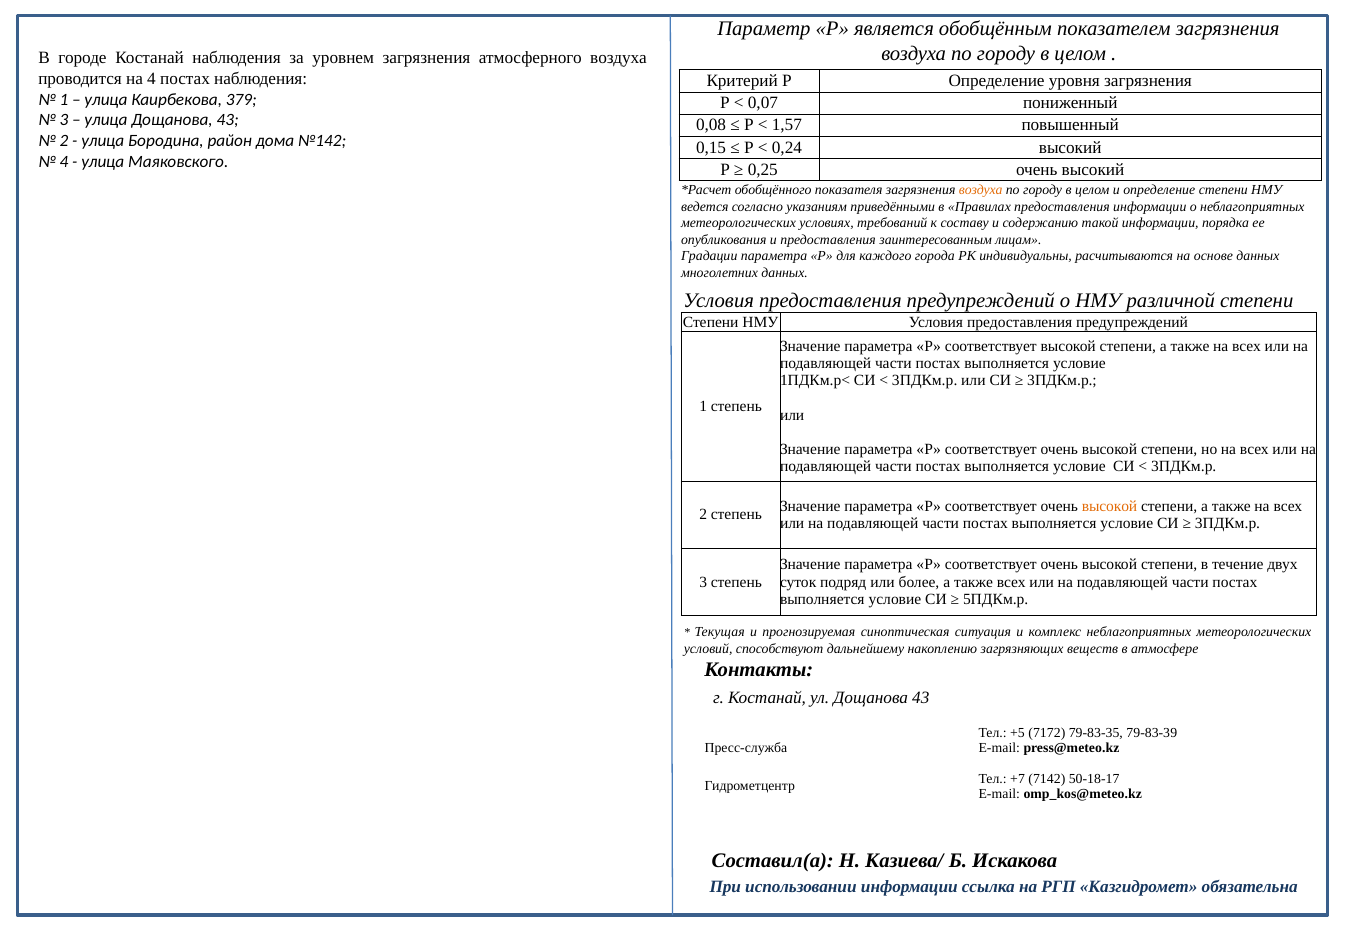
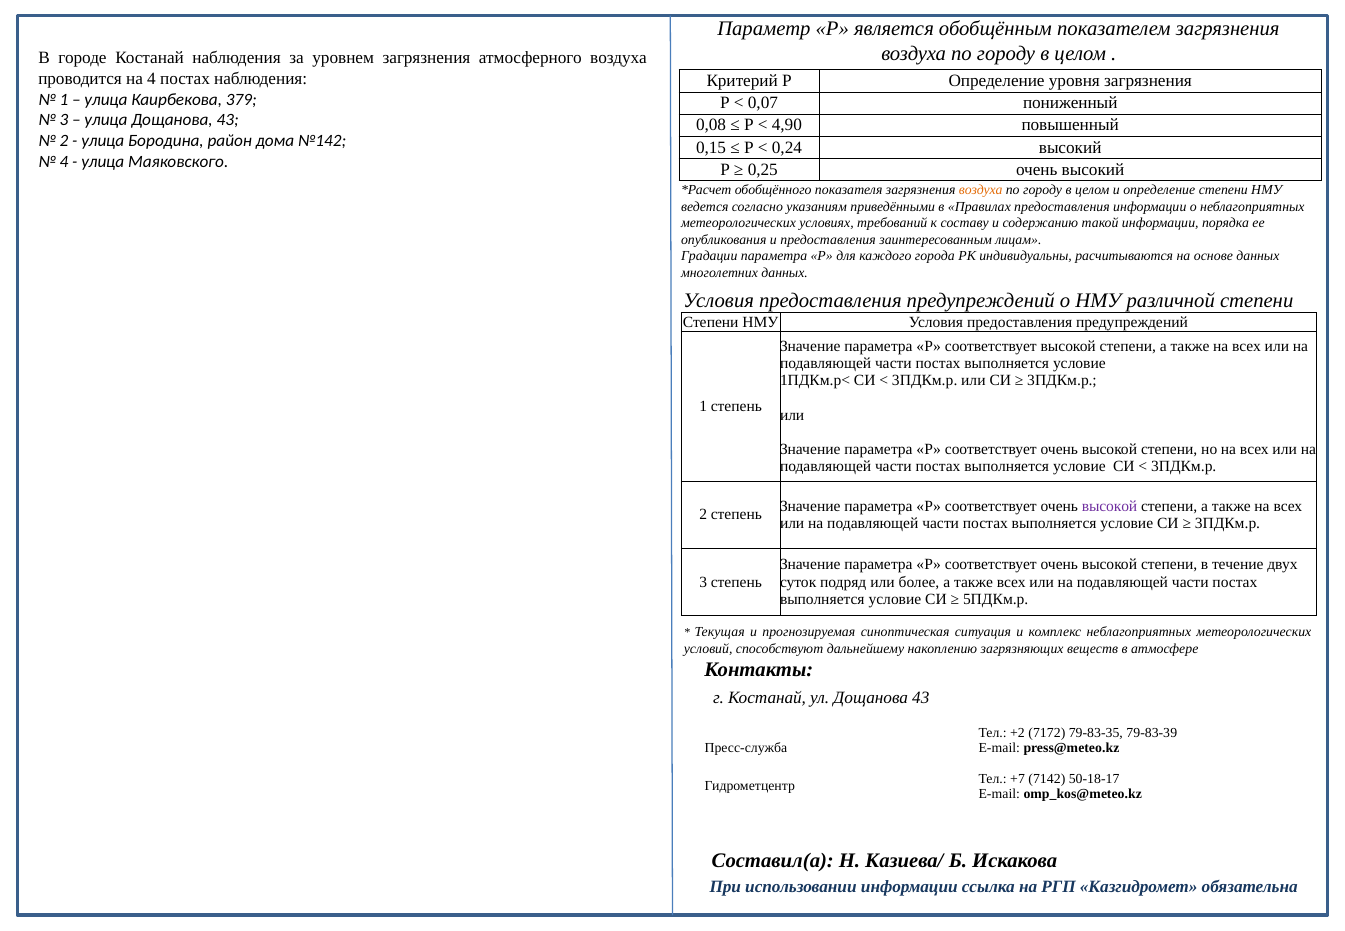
1,57: 1,57 -> 4,90
высокой at (1110, 506) colour: orange -> purple
+5: +5 -> +2
